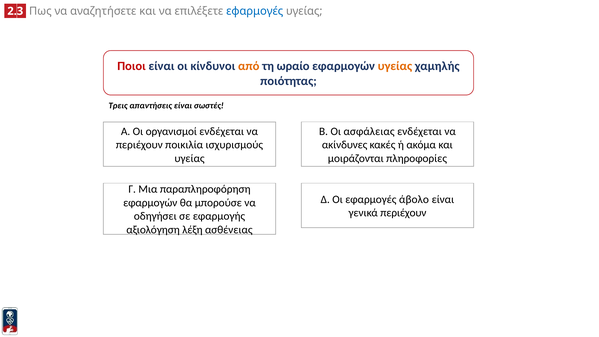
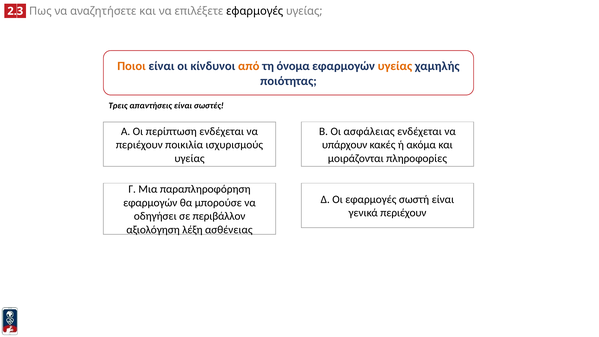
εφαρμογές at (255, 11) colour: blue -> black
Ποιοι colour: red -> orange
ωραίο: ωραίο -> όνομα
οργανισμοί: οργανισμοί -> περίπτωση
ακίνδυνες: ακίνδυνες -> υπάρχουν
άβολο: άβολο -> σωστή
εφαρμογής: εφαρμογής -> περιβάλλον
